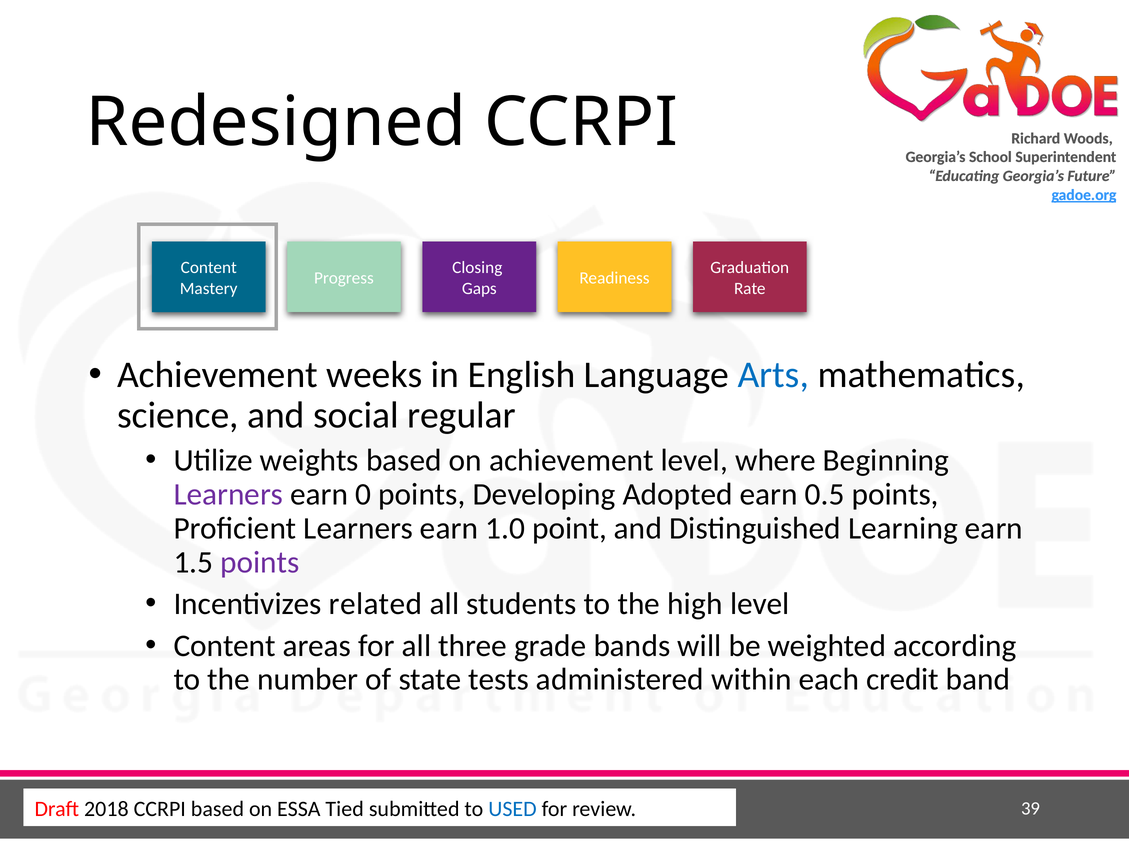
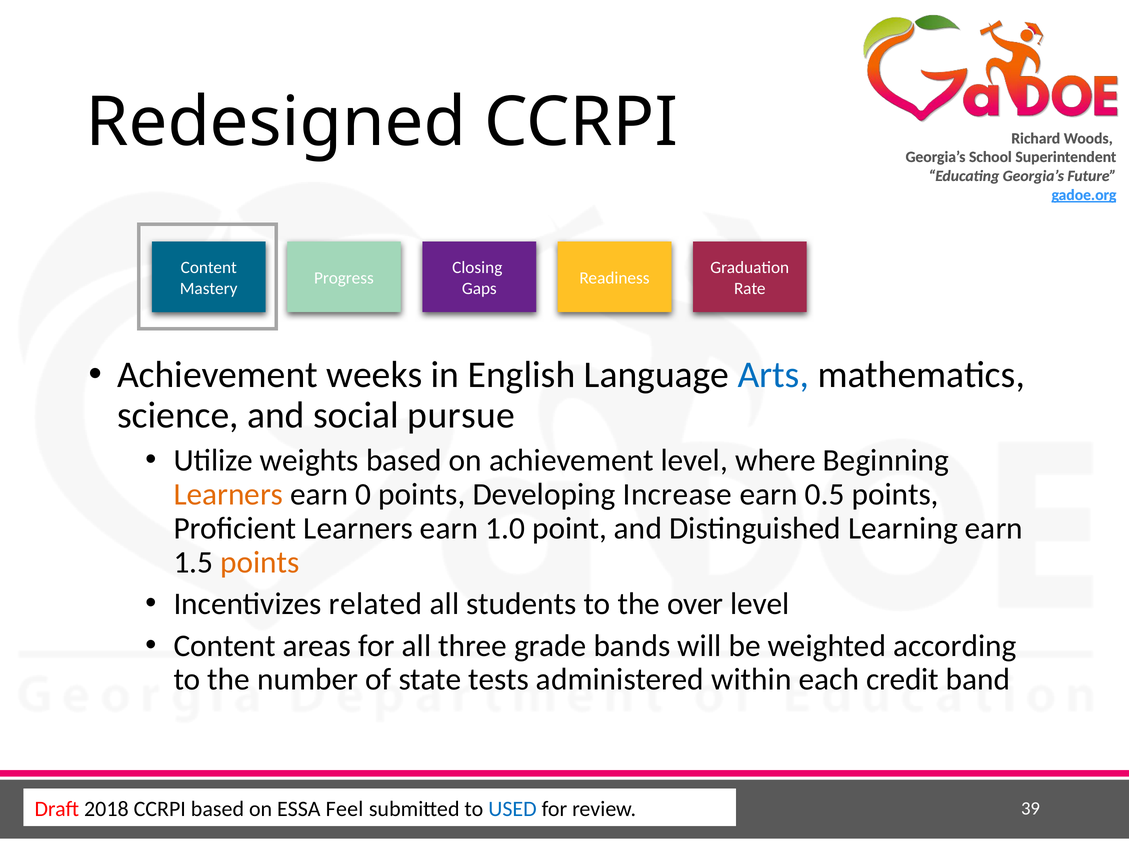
regular: regular -> pursue
Learners at (228, 494) colour: purple -> orange
Adopted: Adopted -> Increase
points at (260, 562) colour: purple -> orange
high: high -> over
Tied: Tied -> Feel
